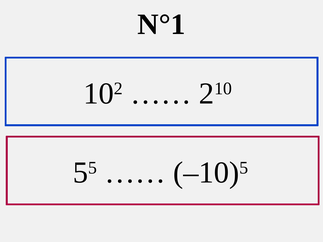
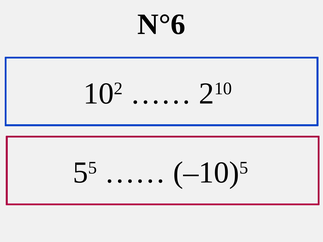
N°1: N°1 -> N°6
